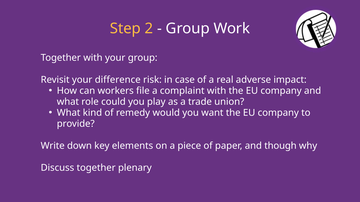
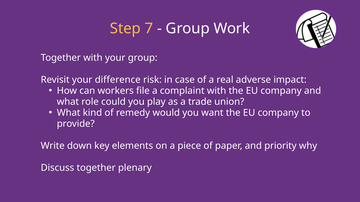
2: 2 -> 7
though: though -> priority
